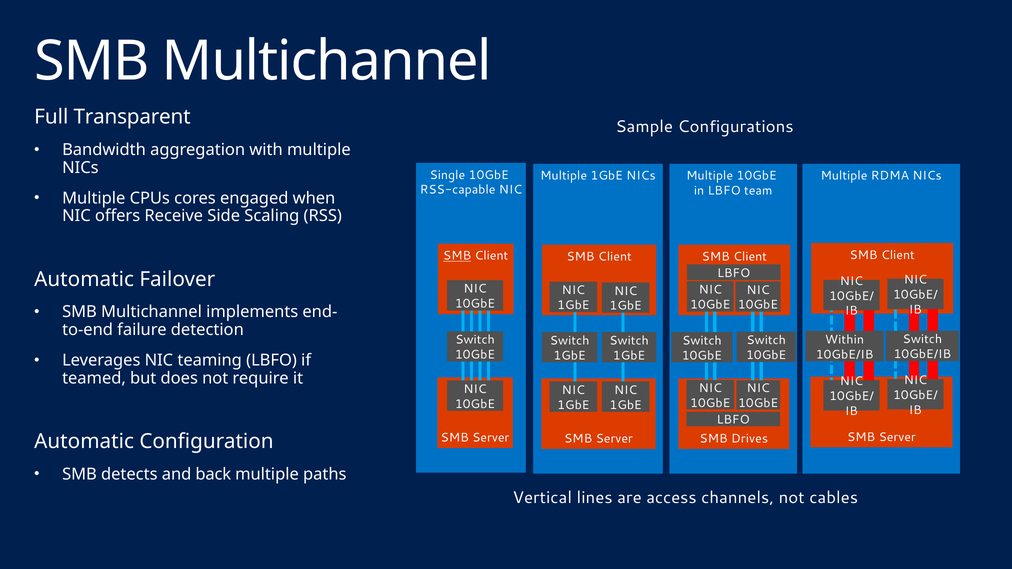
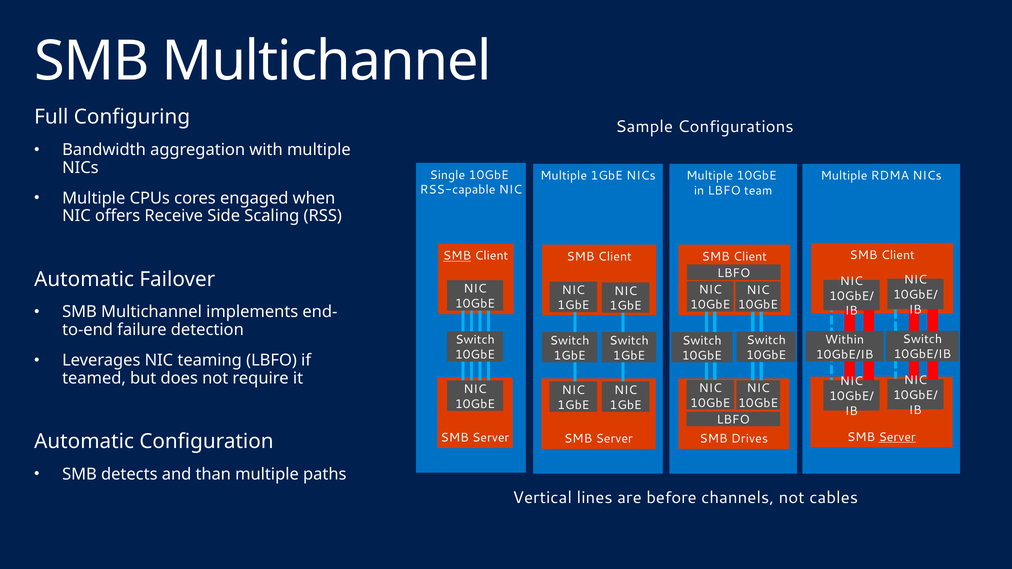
Transparent: Transparent -> Configuring
Server at (897, 437) underline: none -> present
back: back -> than
access: access -> before
